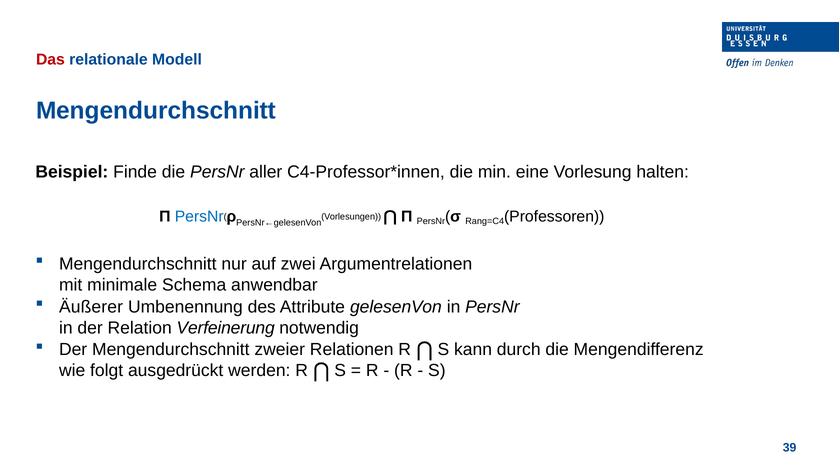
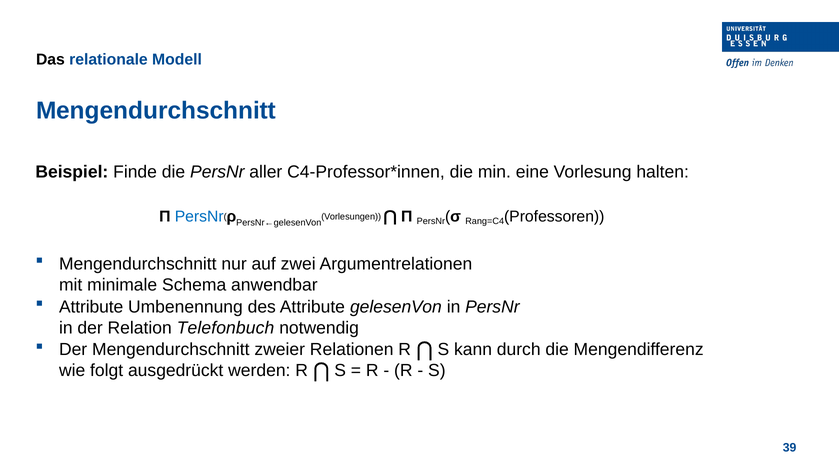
Das colour: red -> black
Äußerer at (91, 307): Äußerer -> Attribute
Verfeinerung: Verfeinerung -> Telefonbuch
